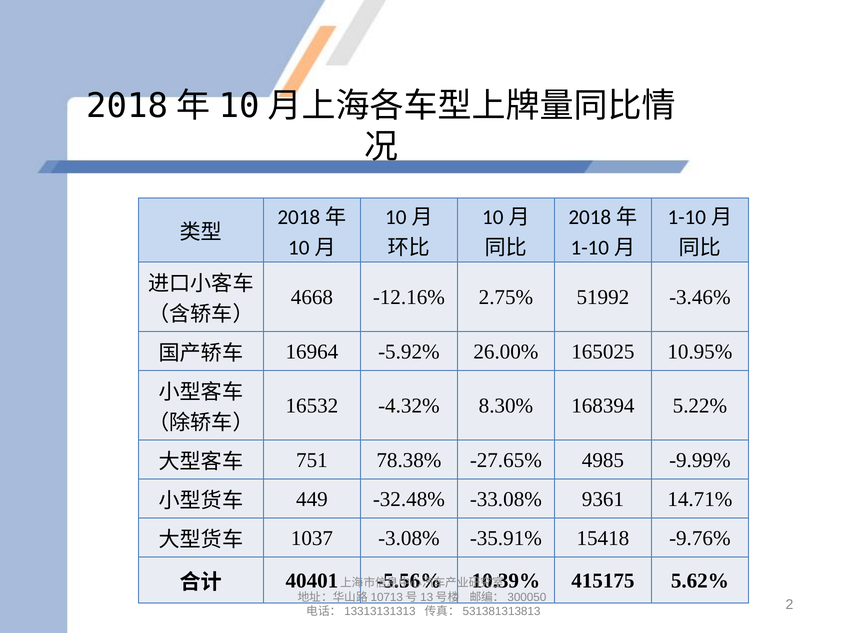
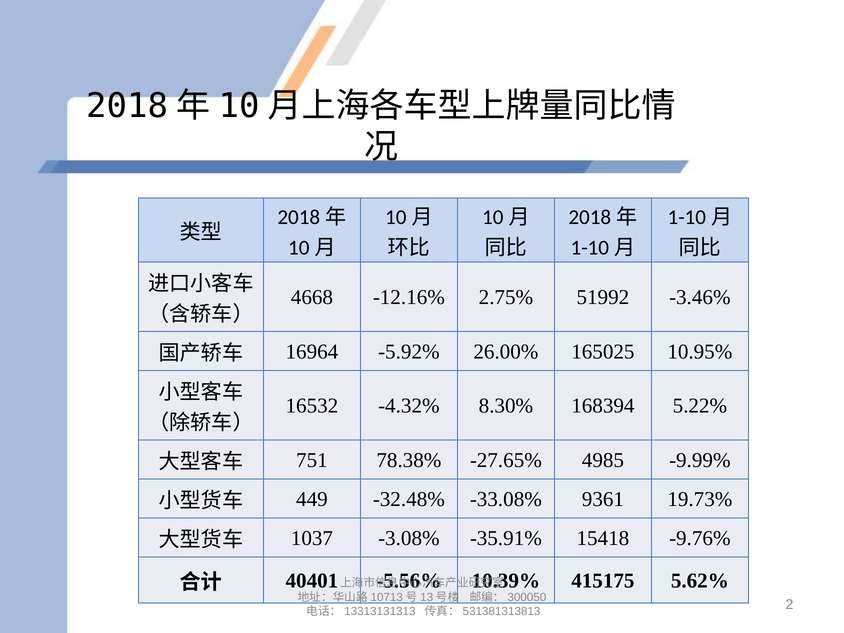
14.71%: 14.71% -> 19.73%
